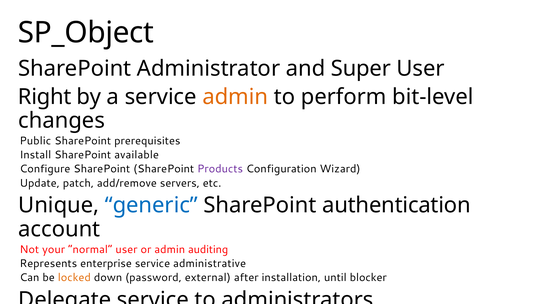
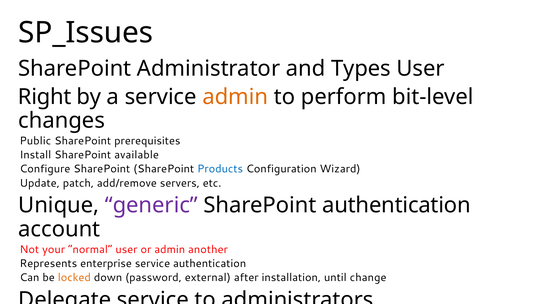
SP_Object: SP_Object -> SP_Issues
Super: Super -> Types
Products colour: purple -> blue
generic colour: blue -> purple
auditing: auditing -> another
service administrative: administrative -> authentication
blocker: blocker -> change
